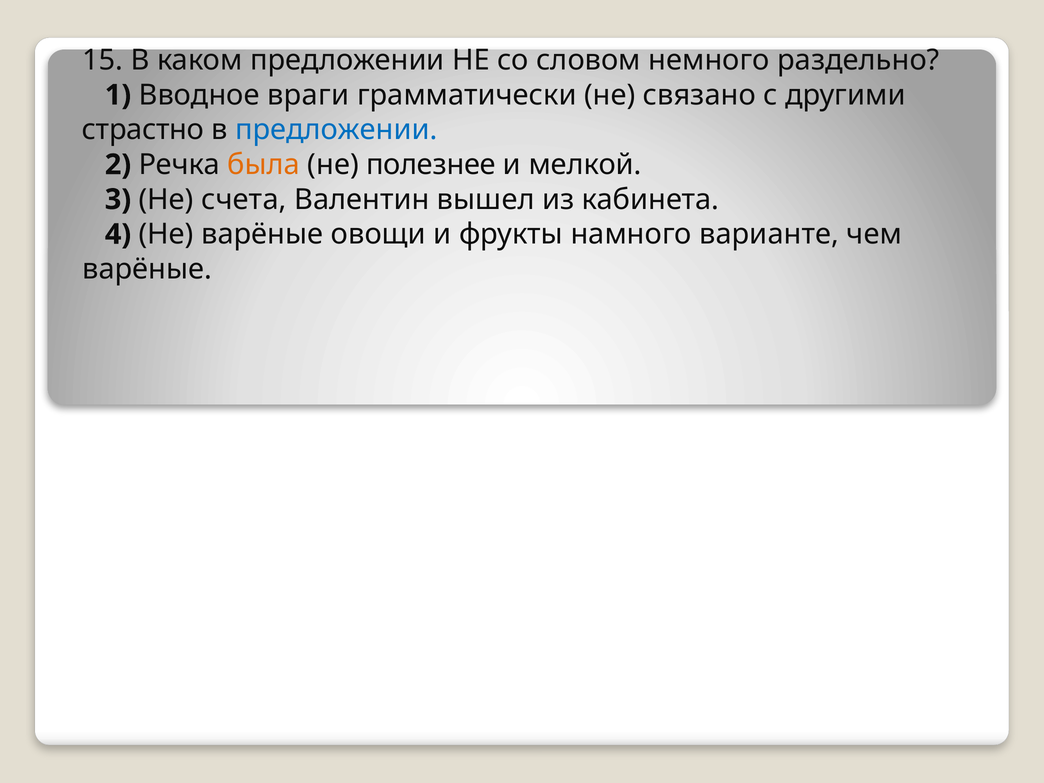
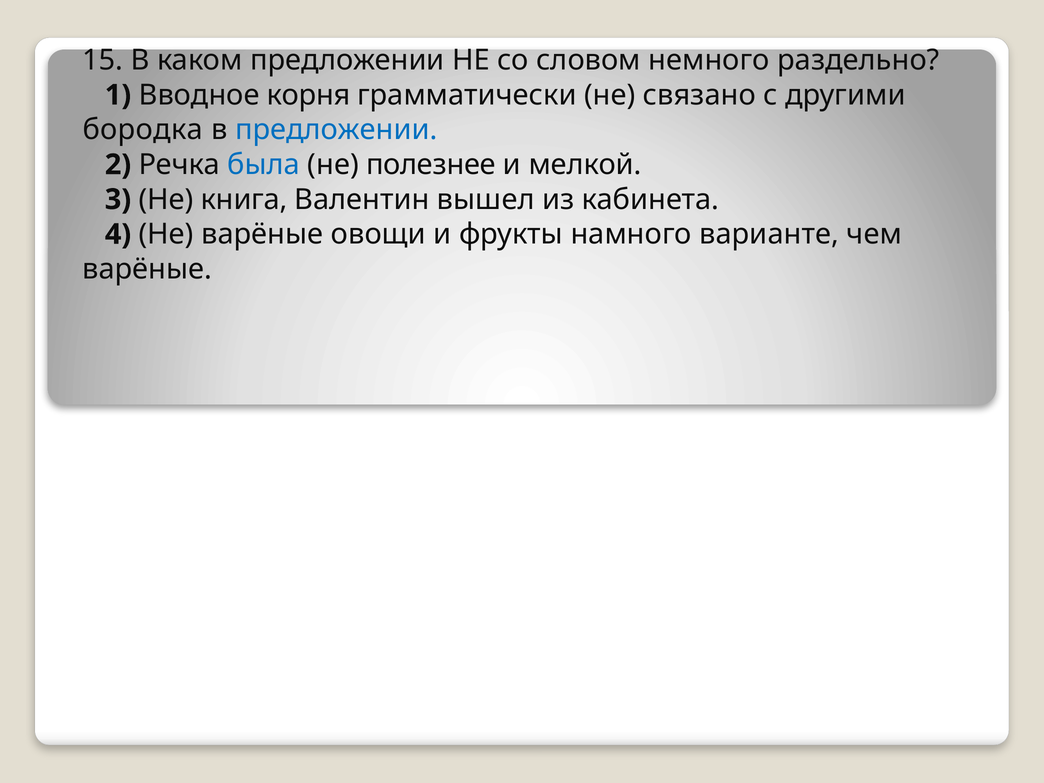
враги: враги -> корня
страстно: страстно -> бородка
была colour: orange -> blue
счета: счета -> книга
